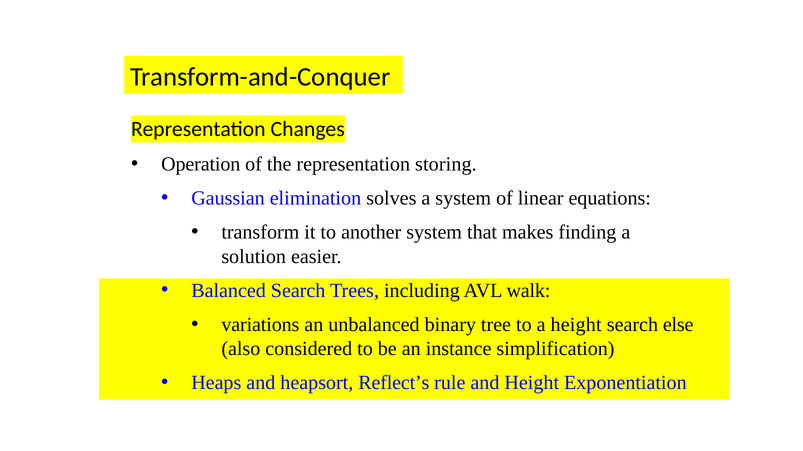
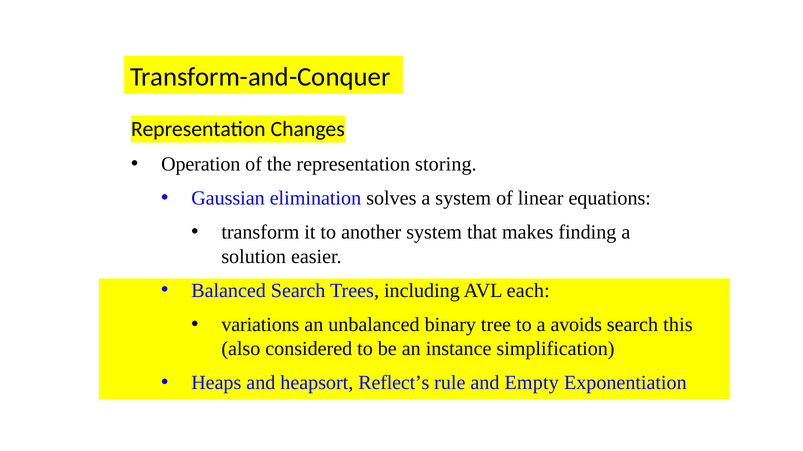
walk: walk -> each
a height: height -> avoids
else: else -> this
and Height: Height -> Empty
